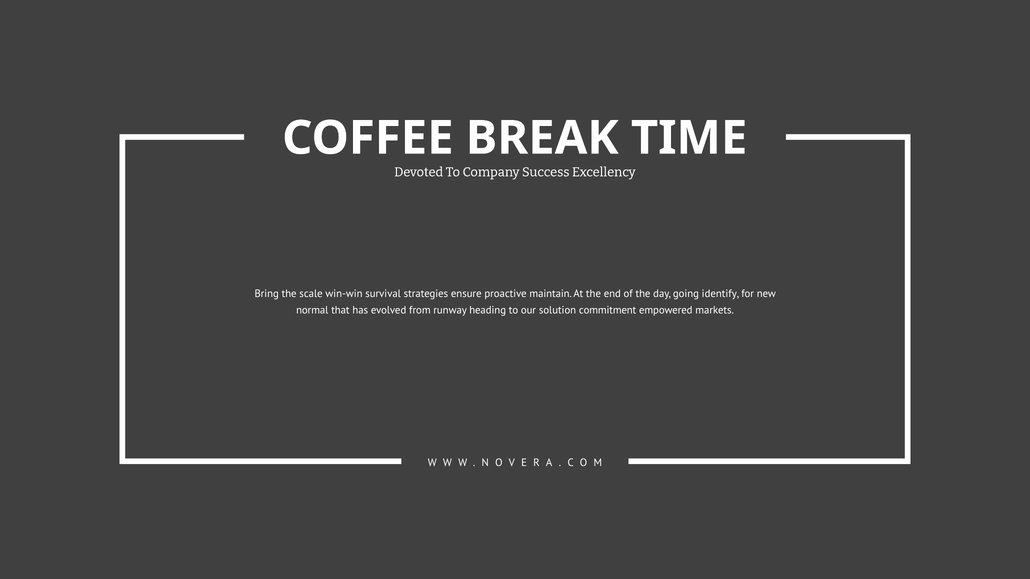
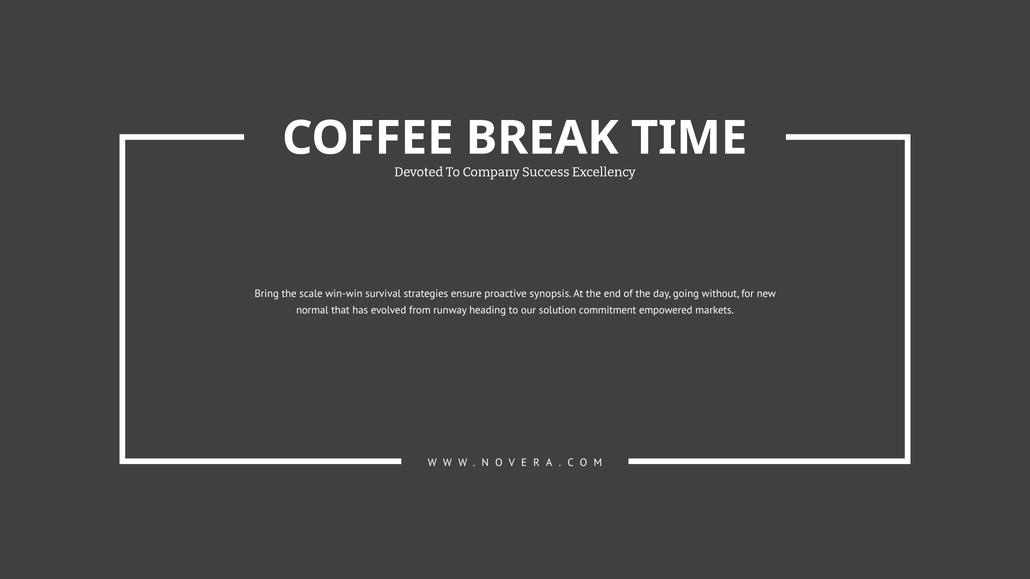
maintain: maintain -> synopsis
identify: identify -> without
